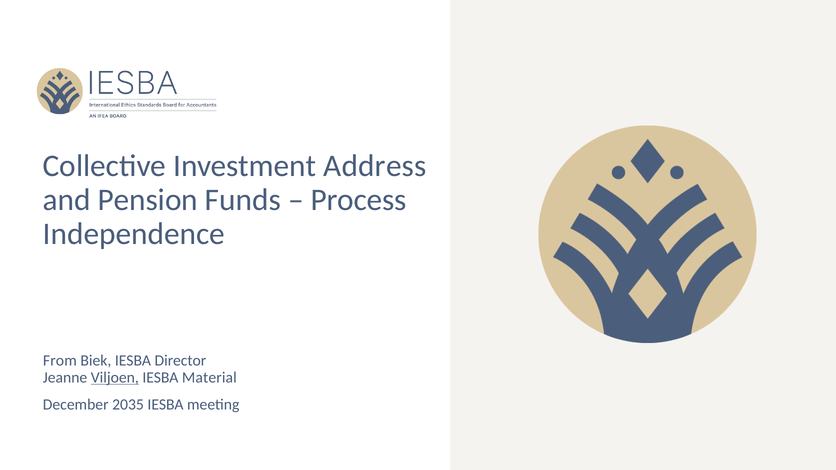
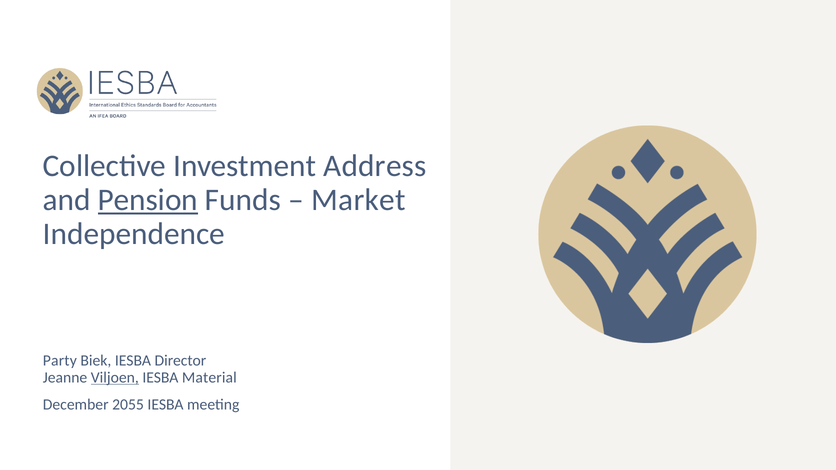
Pension underline: none -> present
Process: Process -> Market
From: From -> Party
2035: 2035 -> 2055
